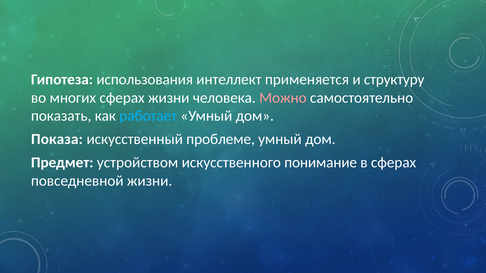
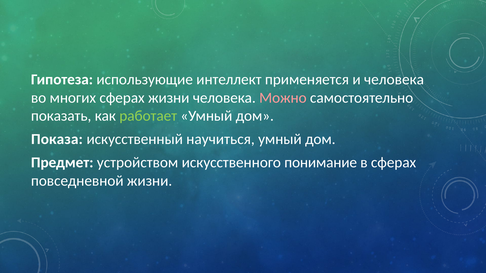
использования: использования -> использующие
и структуру: структуру -> человека
работает colour: light blue -> light green
проблеме: проблеме -> научиться
